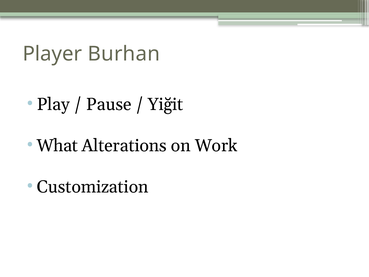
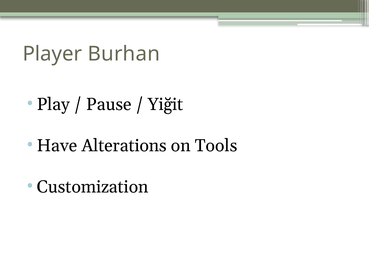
What: What -> Have
Work: Work -> Tools
